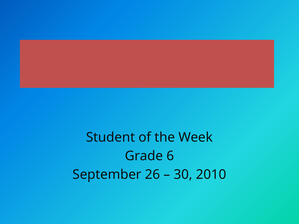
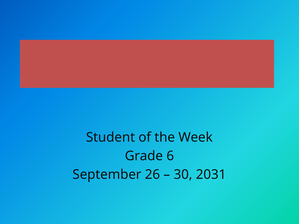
2010: 2010 -> 2031
